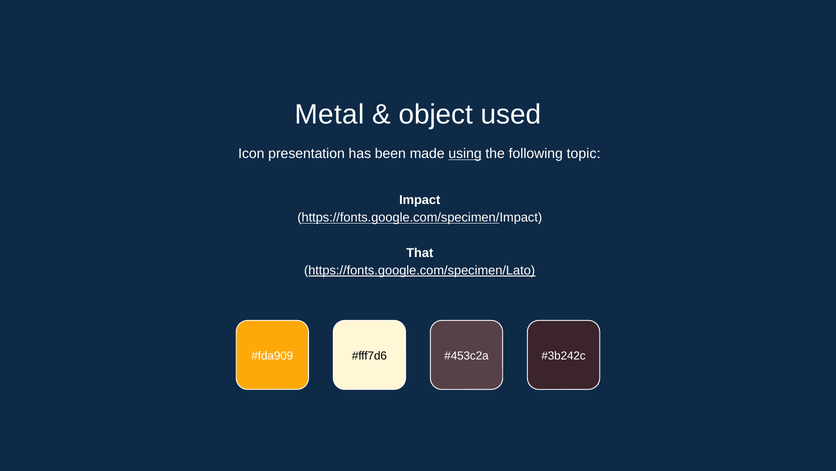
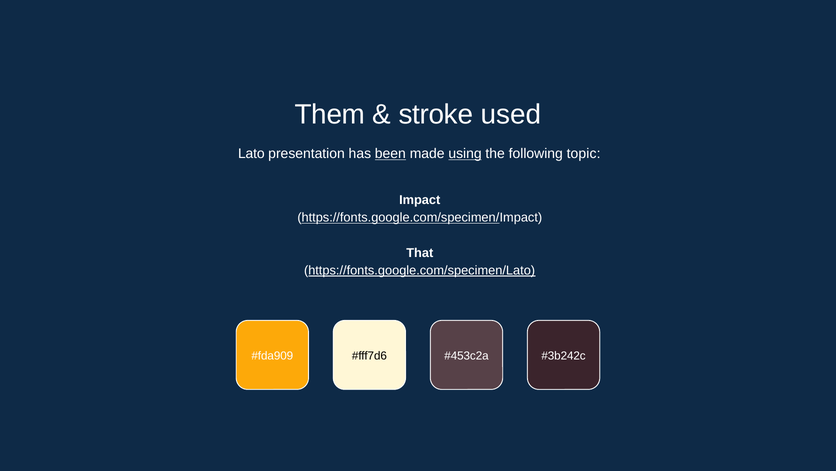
Metal: Metal -> Them
object: object -> stroke
Icon: Icon -> Lato
been underline: none -> present
